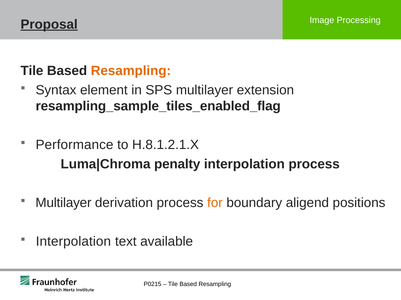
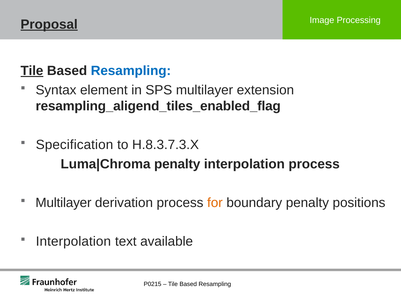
Tile at (32, 71) underline: none -> present
Resampling at (131, 71) colour: orange -> blue
resampling_sample_tiles_enabled_flag: resampling_sample_tiles_enabled_flag -> resampling_aligend_tiles_enabled_flag
Performance: Performance -> Specification
H.8.1.2.1.X: H.8.1.2.1.X -> H.8.3.7.3.X
boundary aligend: aligend -> penalty
